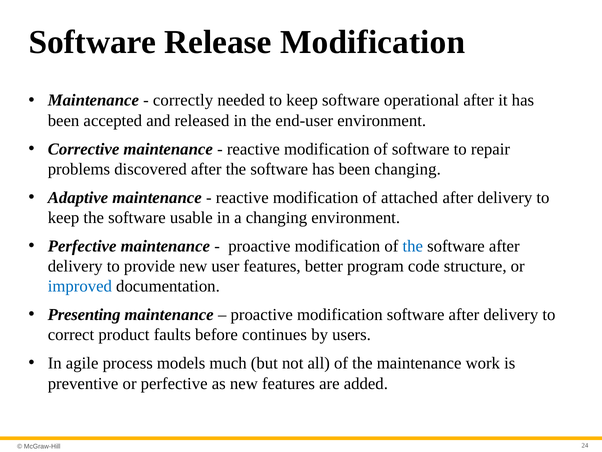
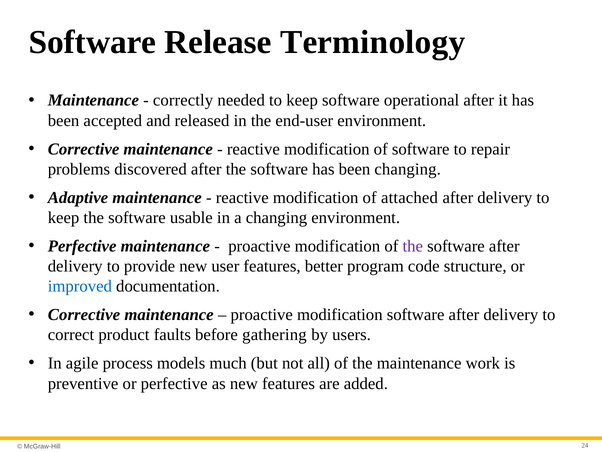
Release Modification: Modification -> Terminology
the at (413, 246) colour: blue -> purple
Presenting at (84, 314): Presenting -> Corrective
continues: continues -> gathering
